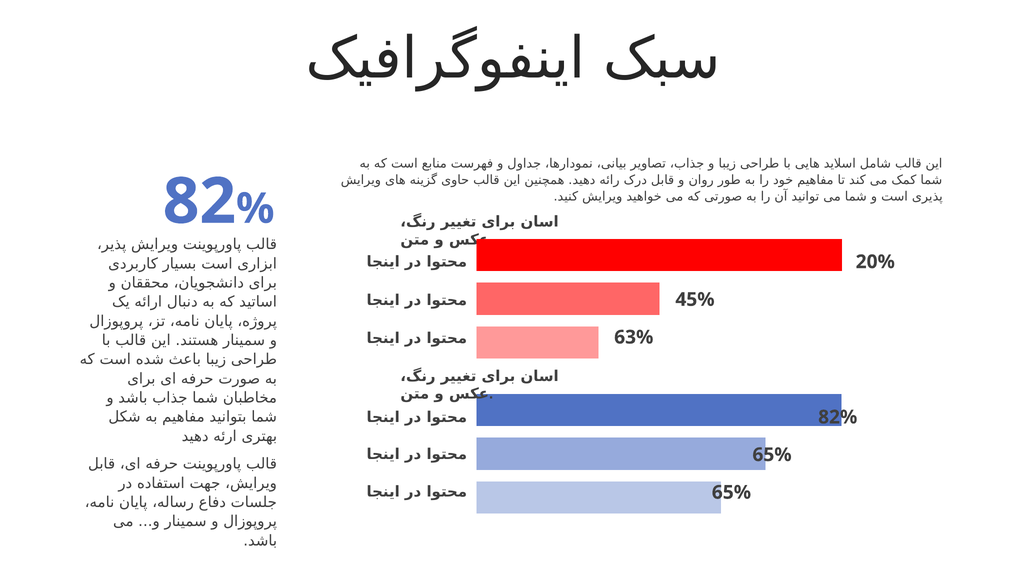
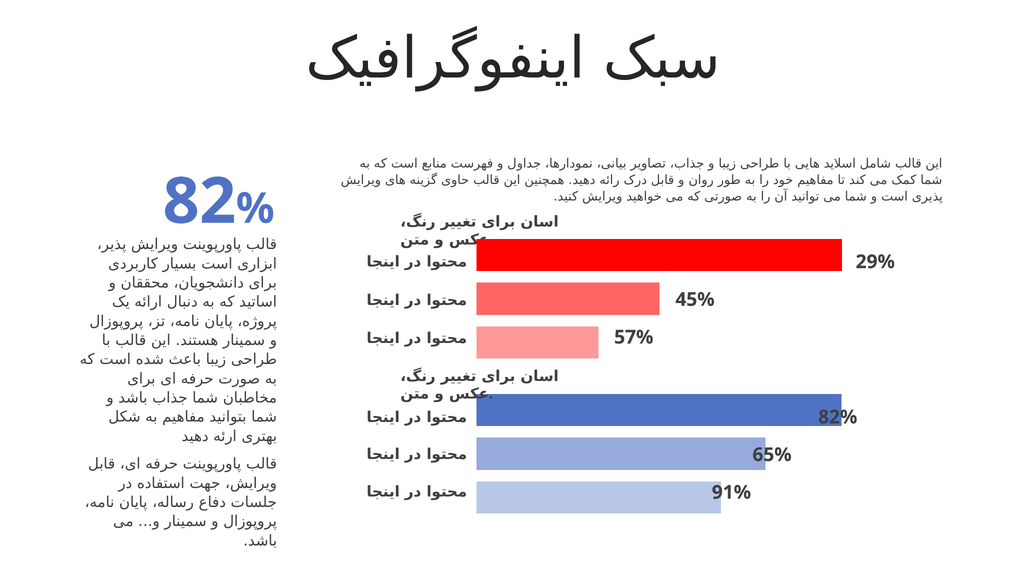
20%: 20% -> 29%
63%: 63% -> 57%
65% at (731, 492): 65% -> 91%
